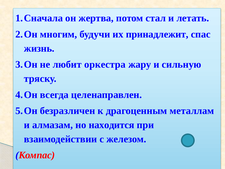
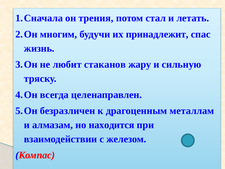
жертва: жертва -> трения
оркестра: оркестра -> стаканов
